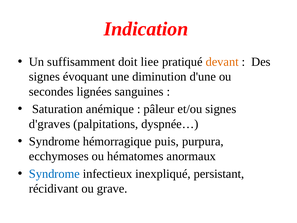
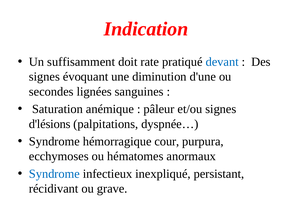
liee: liee -> rate
devant colour: orange -> blue
d'graves: d'graves -> d'lésions
puis: puis -> cour
